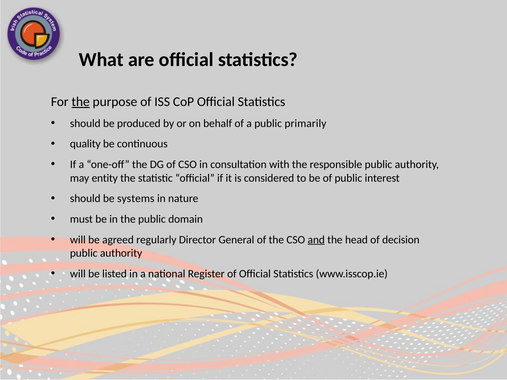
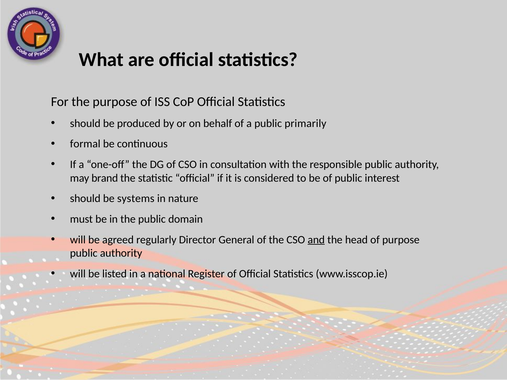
the at (81, 102) underline: present -> none
quality: quality -> formal
entity: entity -> brand
of decision: decision -> purpose
